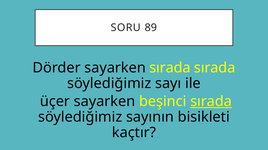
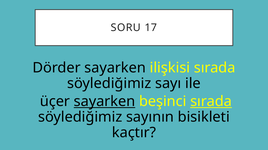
89: 89 -> 17
sayarken sırada: sırada -> ilişkisi
sayarken at (105, 102) underline: none -> present
